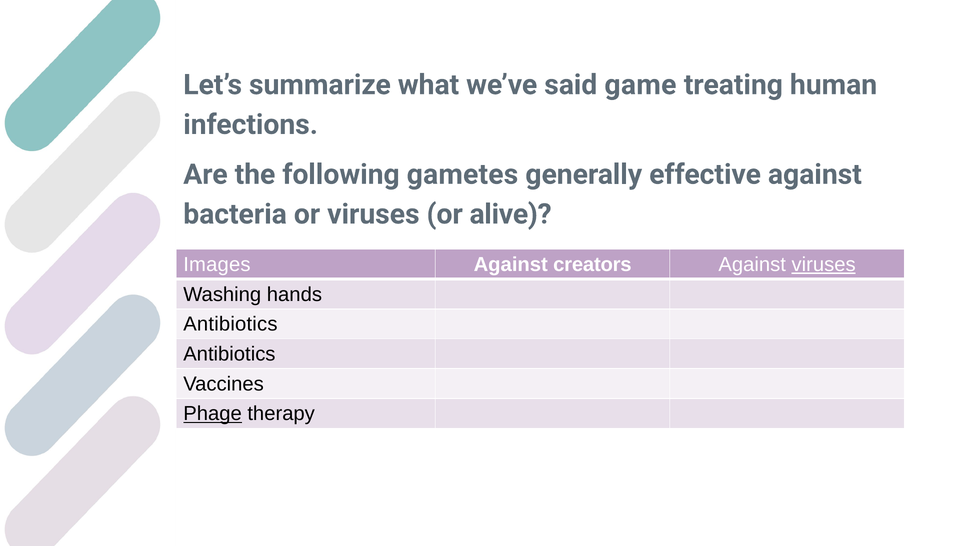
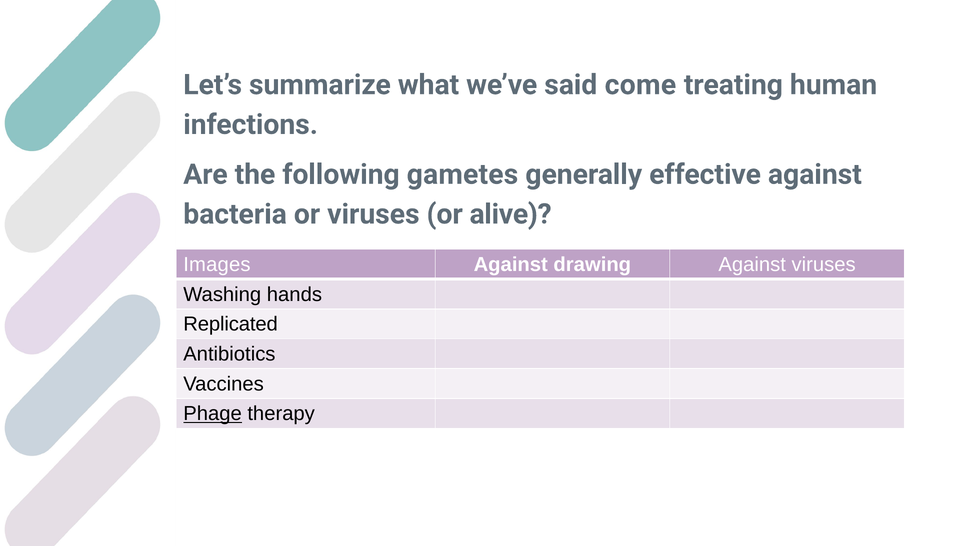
game: game -> come
creators: creators -> drawing
viruses at (824, 265) underline: present -> none
Antibiotics at (230, 324): Antibiotics -> Replicated
